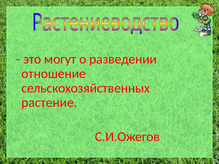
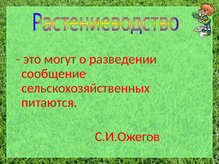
отношение: отношение -> сообщение
растение: растение -> питаются
